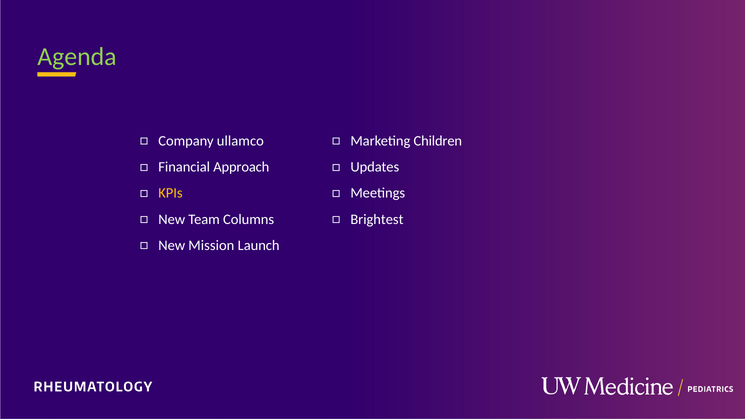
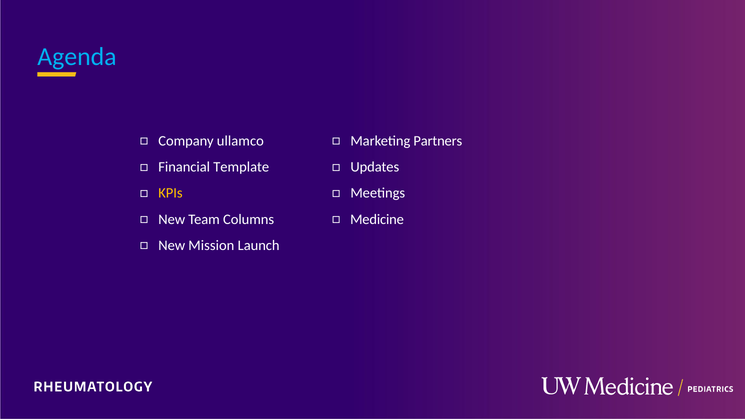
Agenda colour: light green -> light blue
Children: Children -> Partners
Approach: Approach -> Template
Brightest: Brightest -> Medicine
